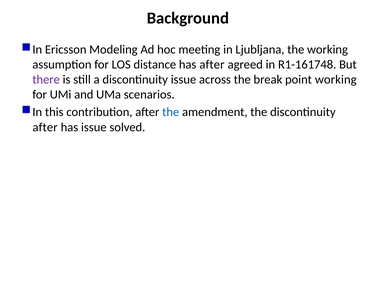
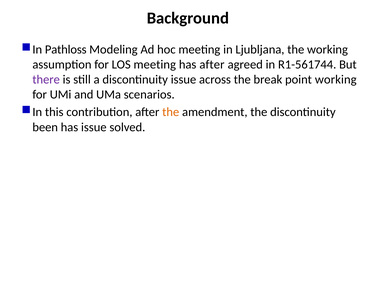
Ericsson: Ericsson -> Pathloss
LOS distance: distance -> meeting
R1-161748: R1-161748 -> R1-561744
the at (171, 112) colour: blue -> orange
after at (45, 127): after -> been
